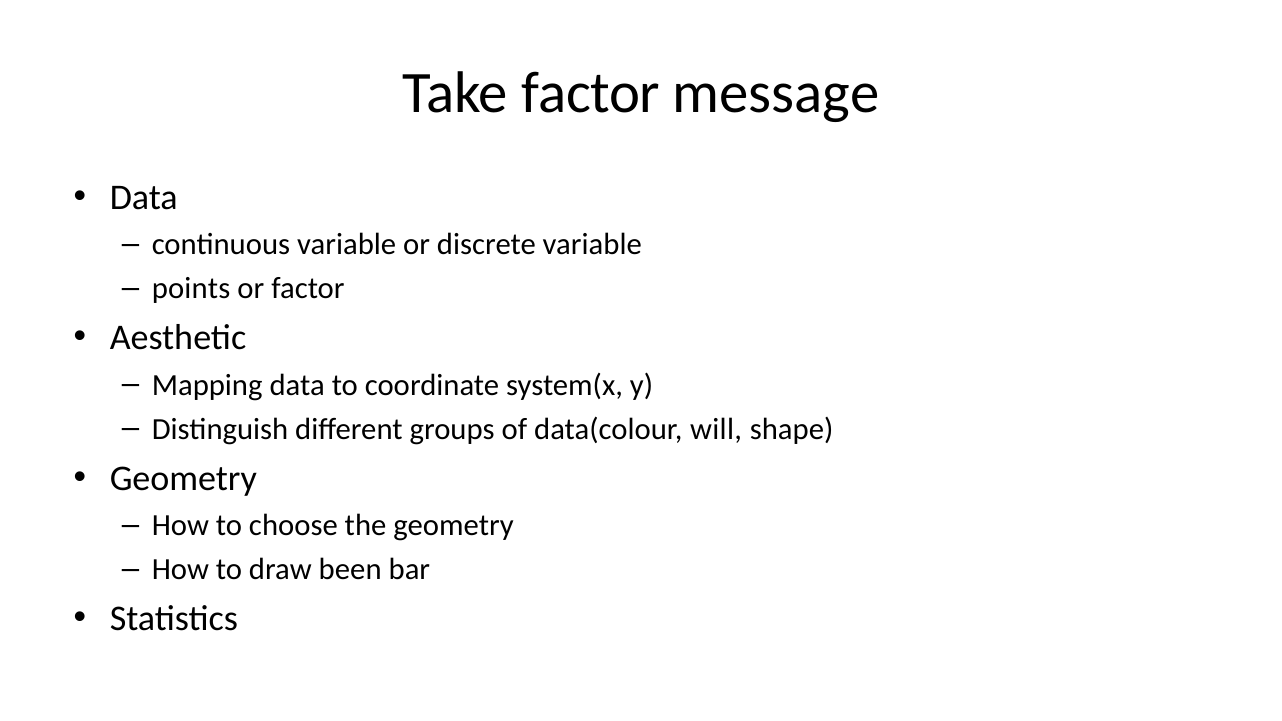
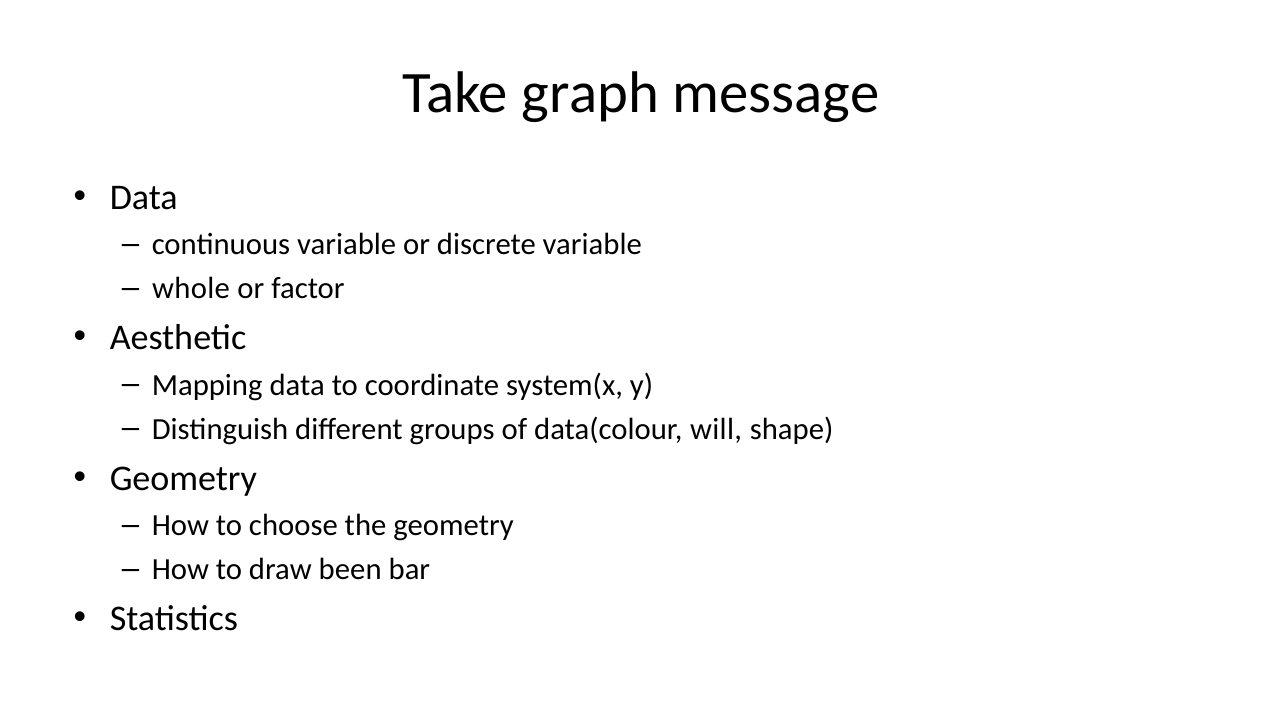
Take factor: factor -> graph
points: points -> whole
